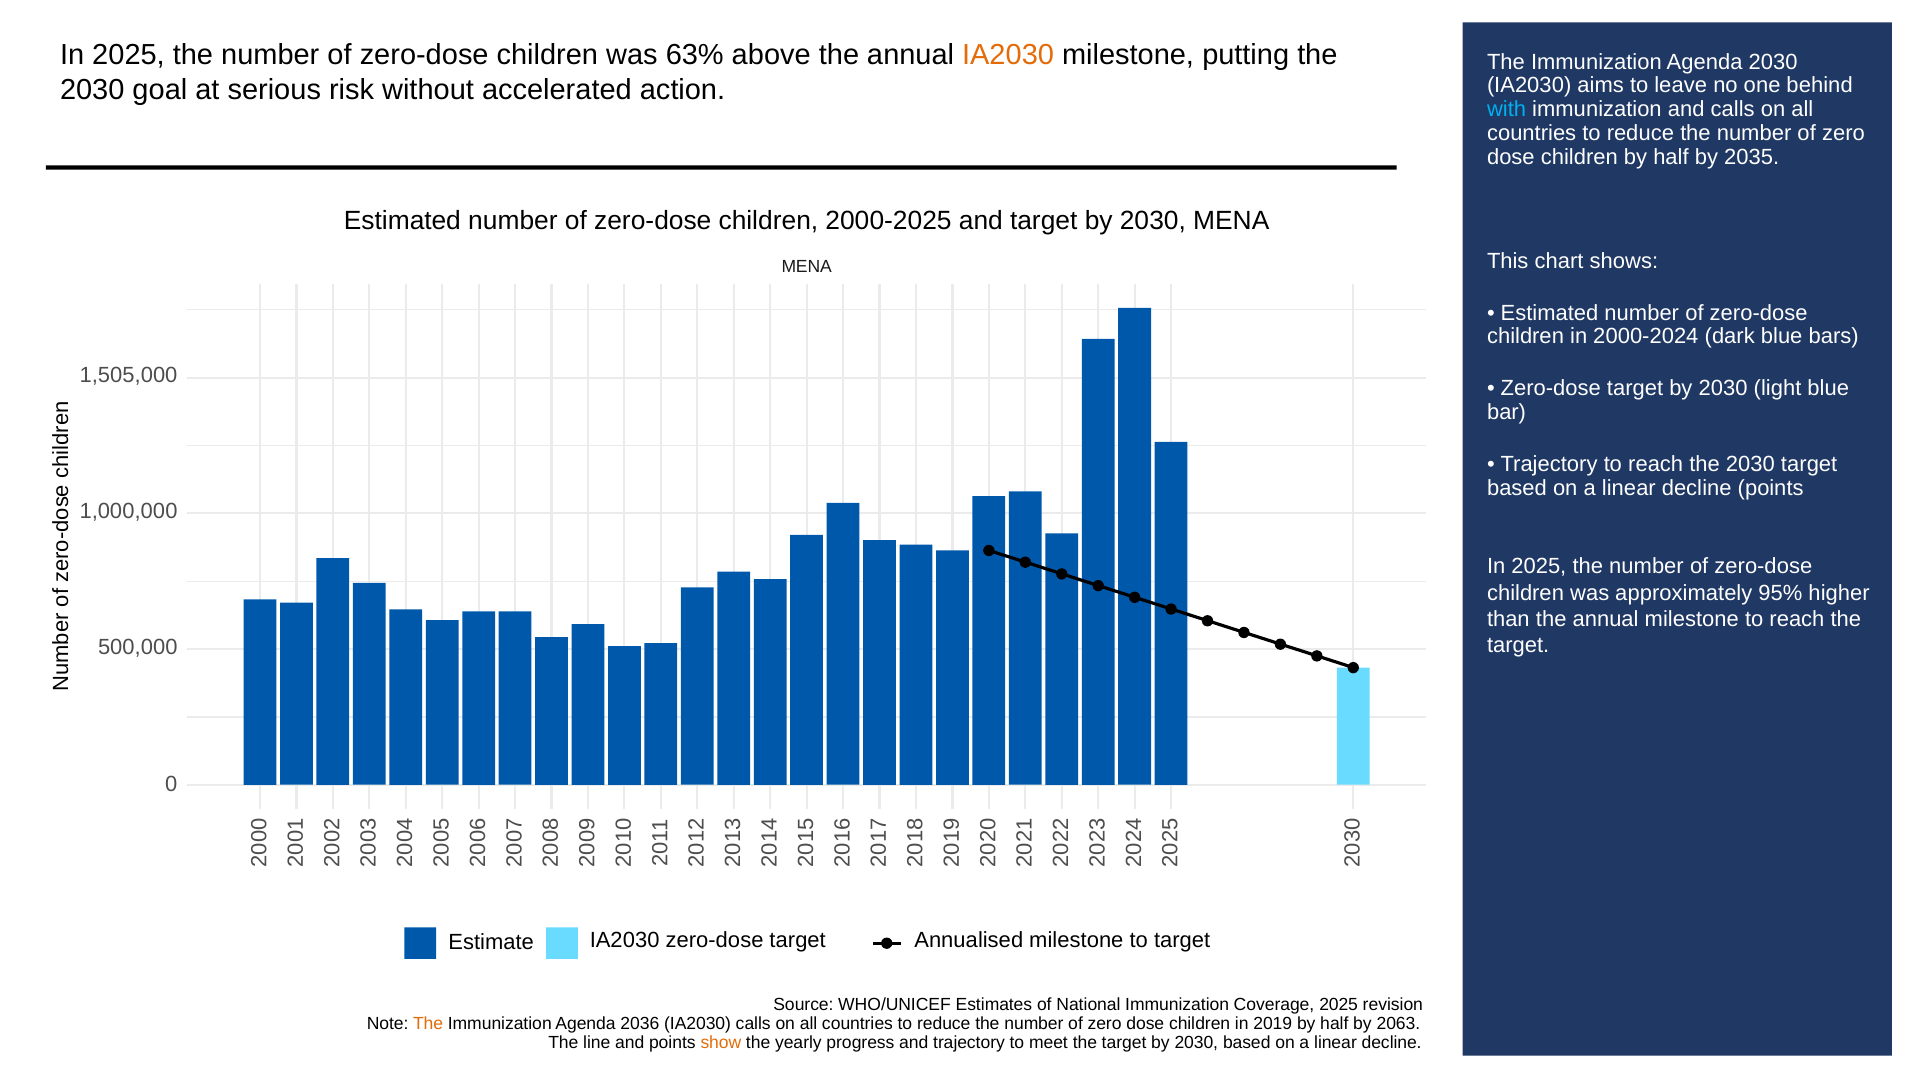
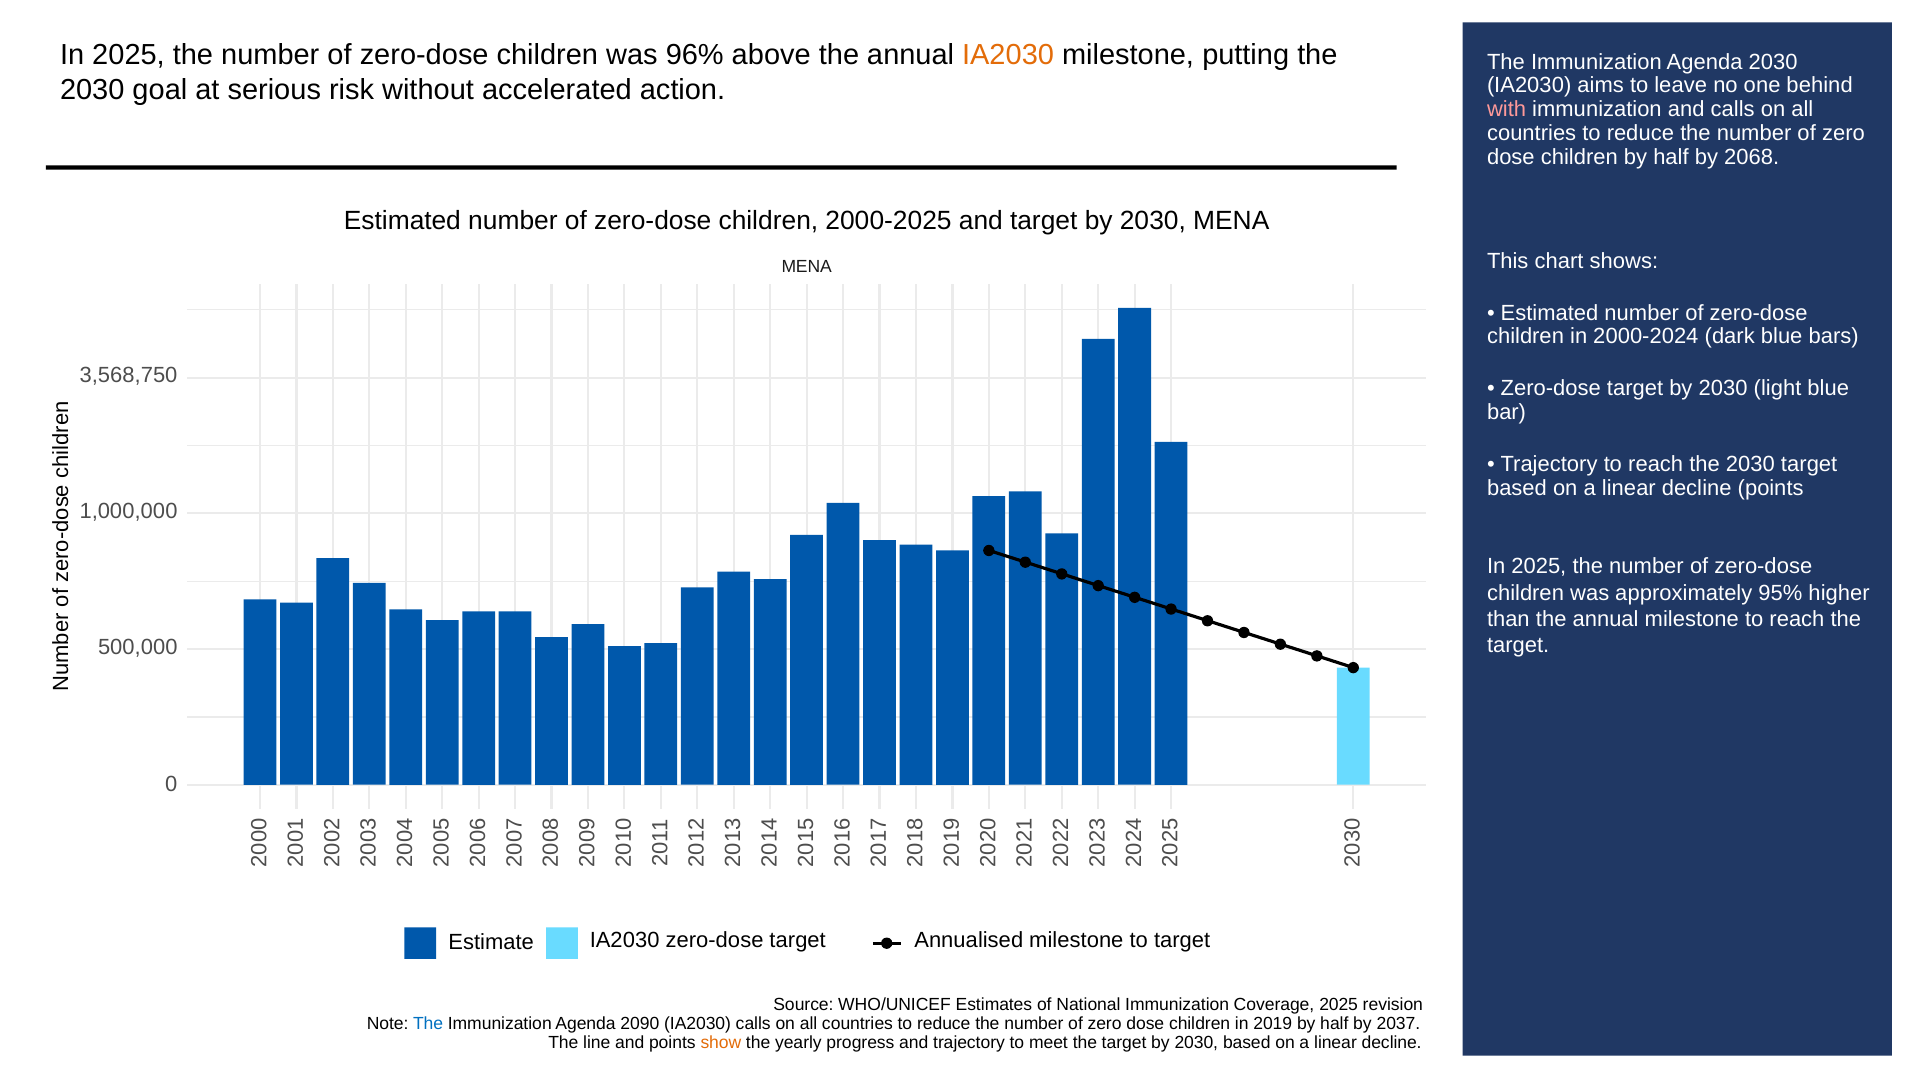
63%: 63% -> 96%
with colour: light blue -> pink
2035: 2035 -> 2068
1,505,000: 1,505,000 -> 3,568,750
The at (428, 1024) colour: orange -> blue
2036: 2036 -> 2090
2063: 2063 -> 2037
